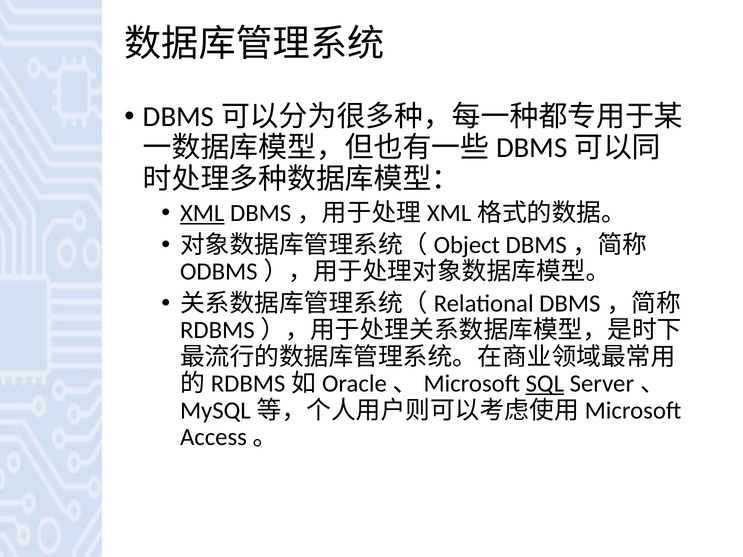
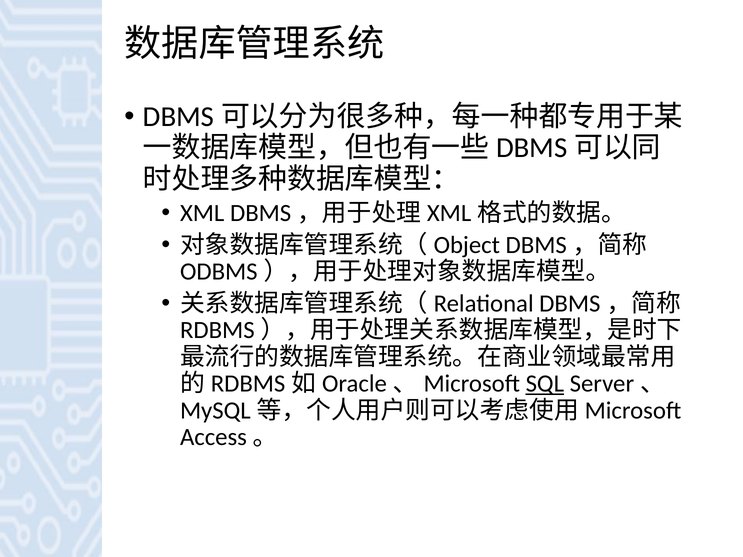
XML underline: present -> none
